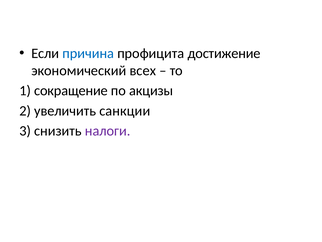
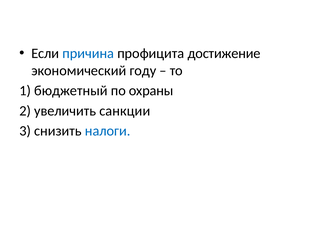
всех: всех -> году
сокращение: сокращение -> бюджетный
акцизы: акцизы -> охраны
налоги colour: purple -> blue
